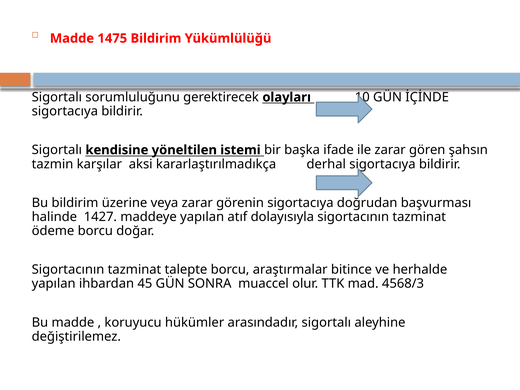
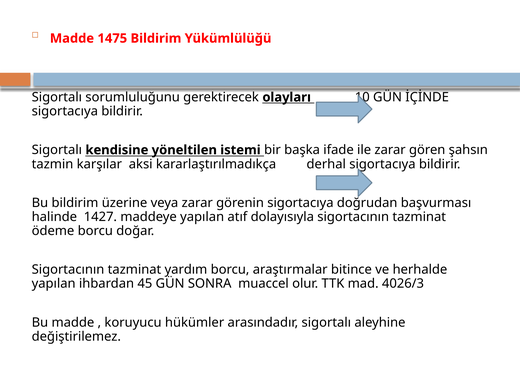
talepte: talepte -> yardım
4568/3: 4568/3 -> 4026/3
